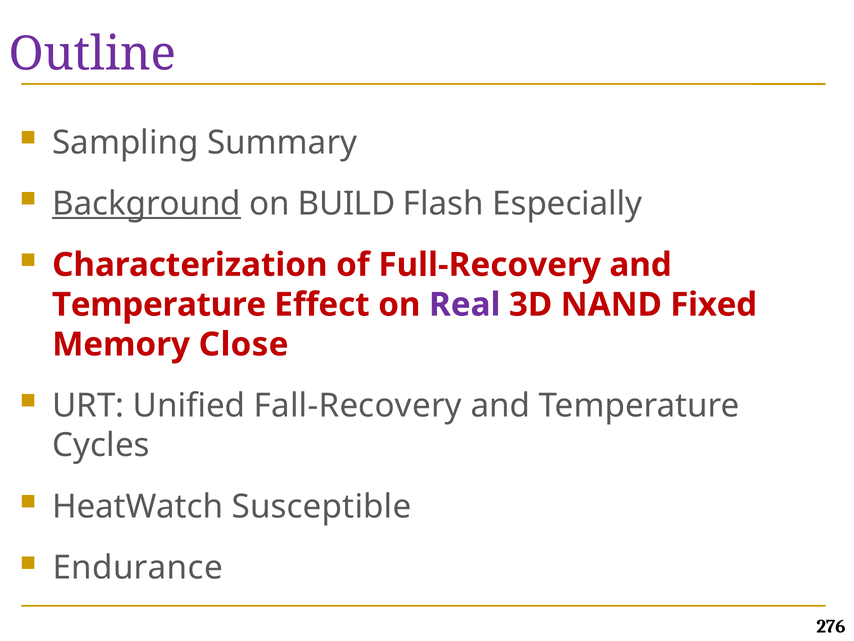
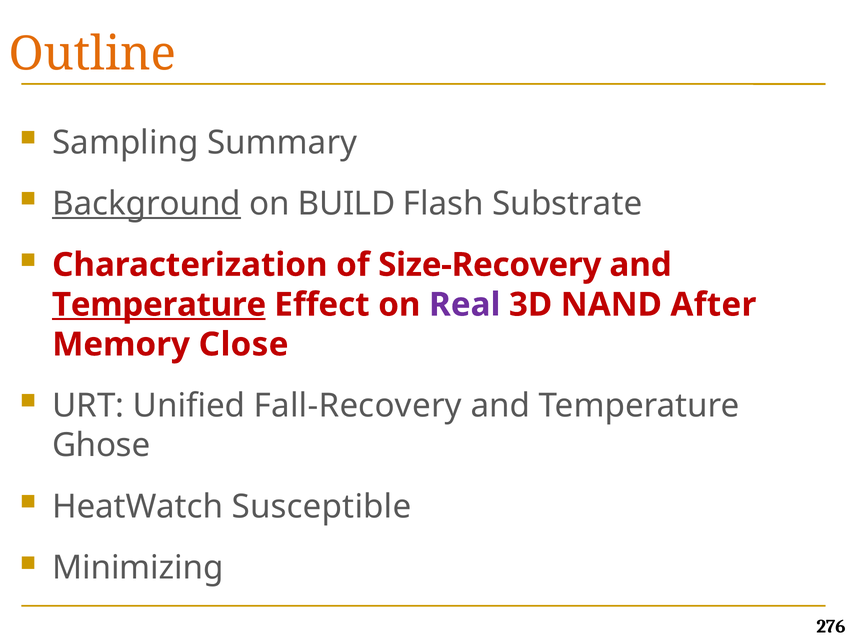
Outline colour: purple -> orange
Especially: Especially -> Substrate
Full-Recovery: Full-Recovery -> Size-Recovery
Temperature at (159, 304) underline: none -> present
Fixed: Fixed -> After
Cycles: Cycles -> Ghose
Endurance: Endurance -> Minimizing
